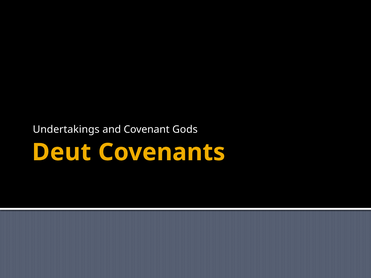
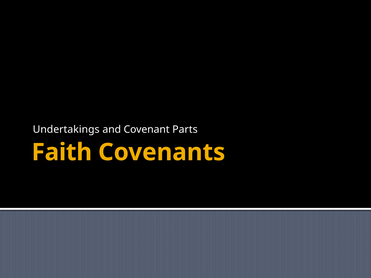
Gods: Gods -> Parts
Deut: Deut -> Faith
